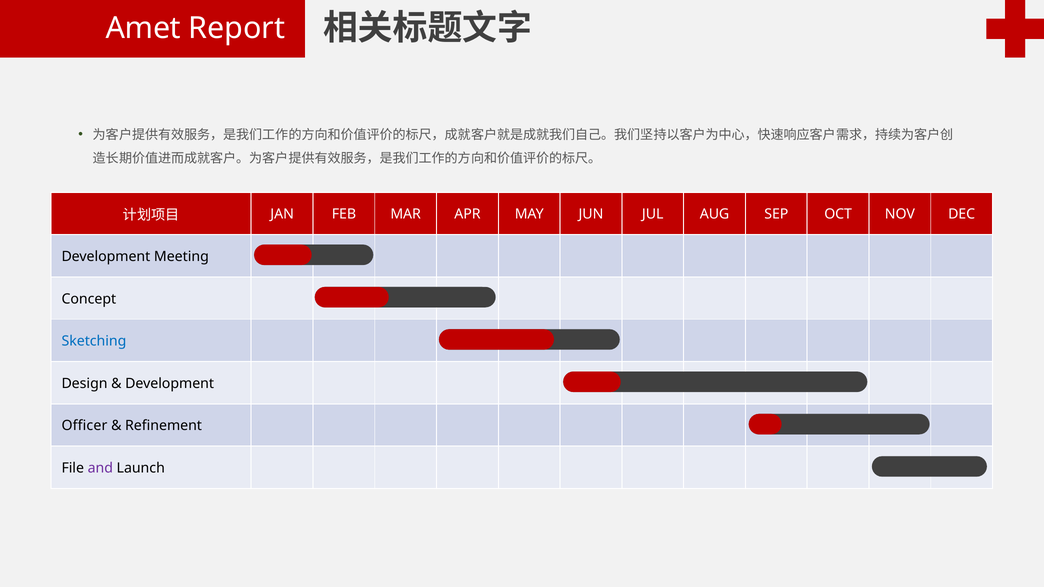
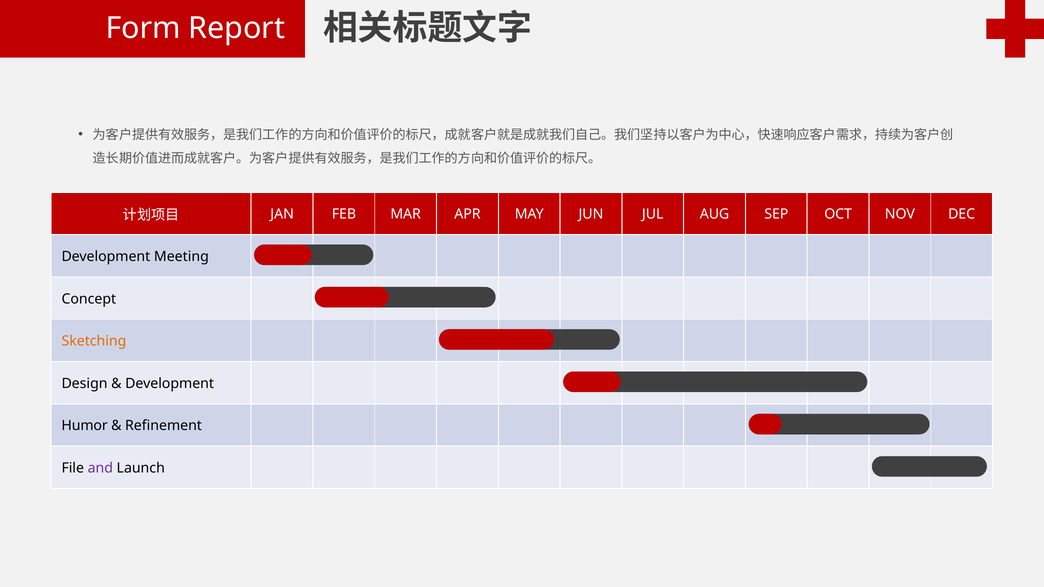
Amet: Amet -> Form
Sketching colour: blue -> orange
Officer: Officer -> Humor
